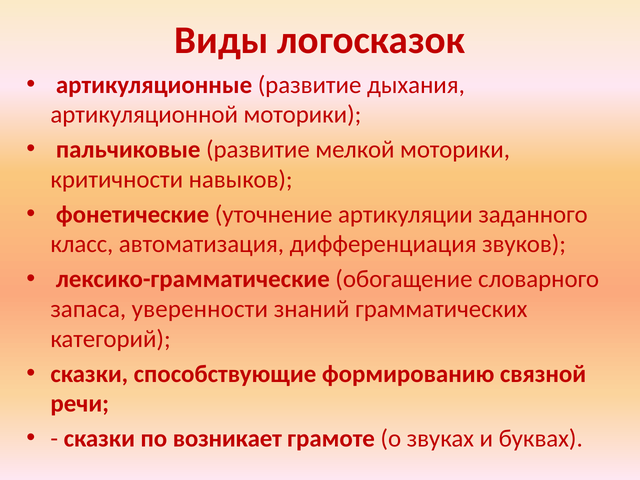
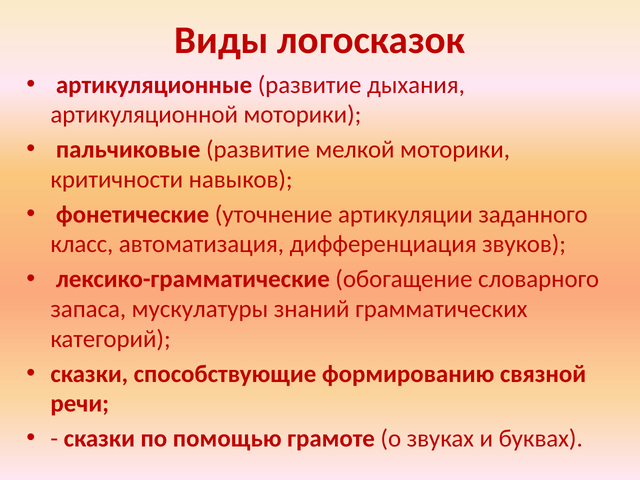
уверенности: уверенности -> мускулатуры
возникает: возникает -> помощью
